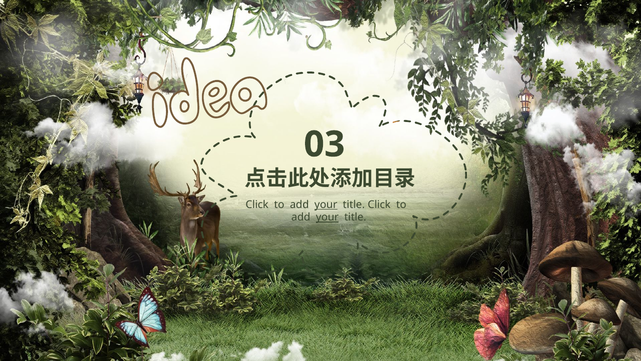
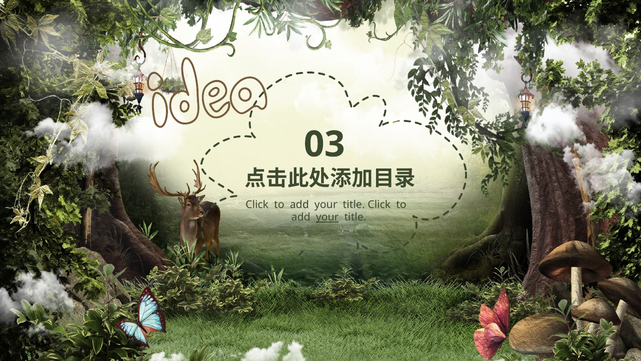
your at (326, 204) underline: present -> none
